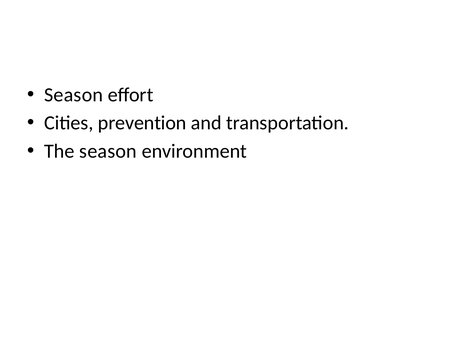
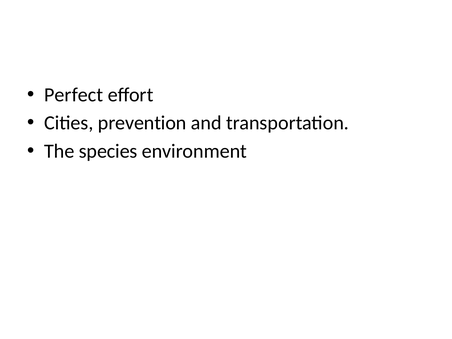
Season at (74, 95): Season -> Perfect
The season: season -> species
